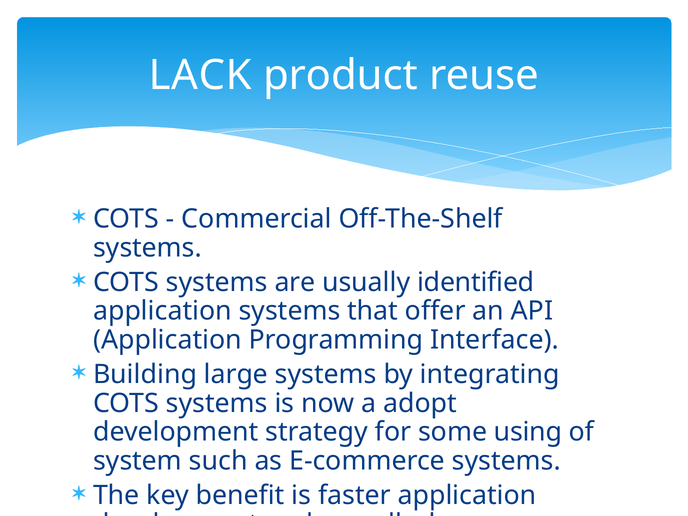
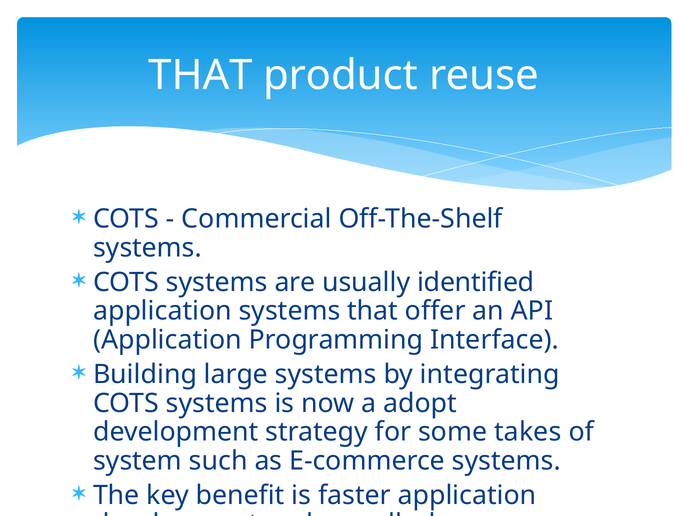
LACK at (200, 76): LACK -> THAT
using: using -> takes
